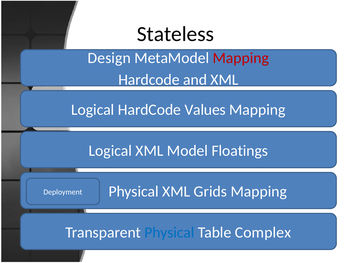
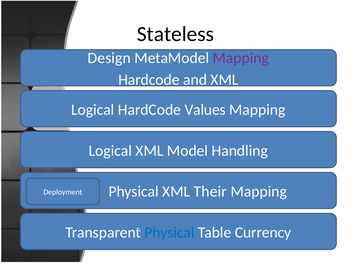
Mapping at (241, 58) colour: red -> purple
Floatings: Floatings -> Handling
Grids: Grids -> Their
Complex: Complex -> Currency
